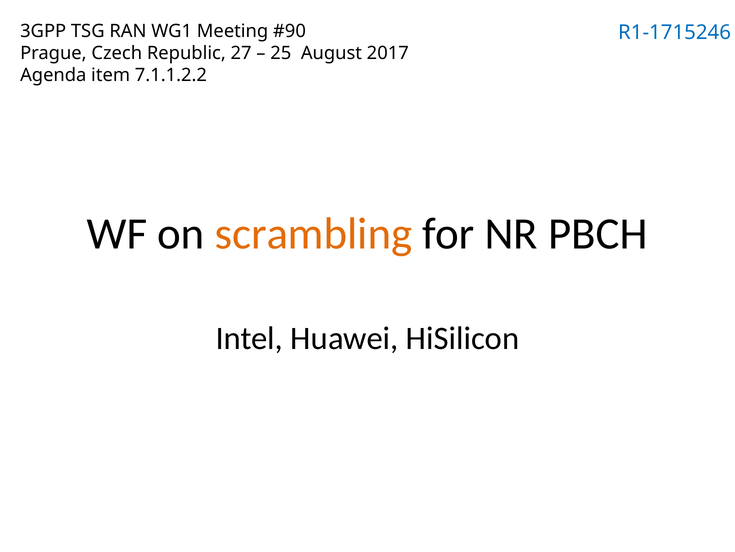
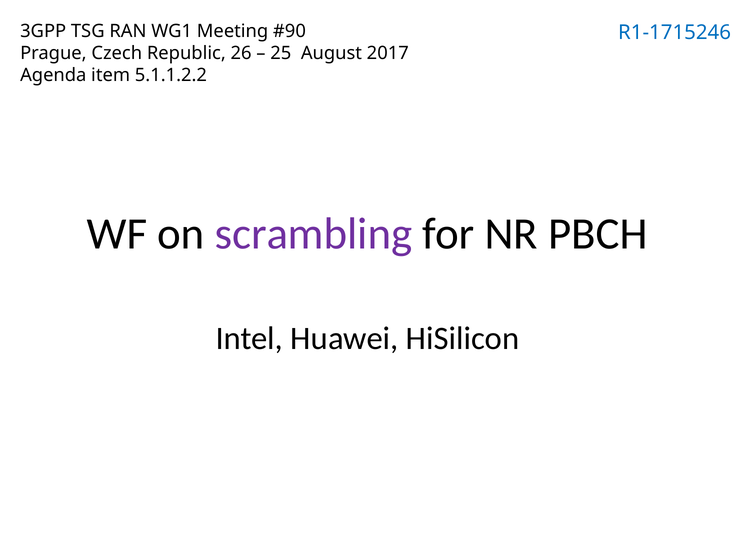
27: 27 -> 26
7.1.1.2.2: 7.1.1.2.2 -> 5.1.1.2.2
scrambling colour: orange -> purple
